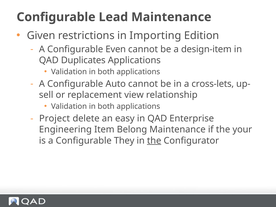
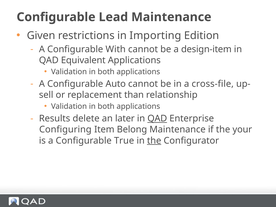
Even: Even -> With
Duplicates: Duplicates -> Equivalent
cross-lets: cross-lets -> cross-file
view: view -> than
Project: Project -> Results
easy: easy -> later
QAD at (157, 118) underline: none -> present
Engineering: Engineering -> Configuring
They: They -> True
